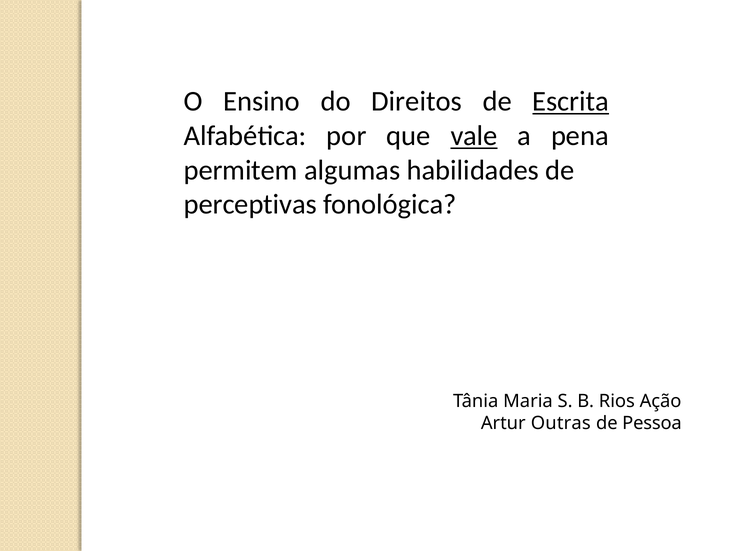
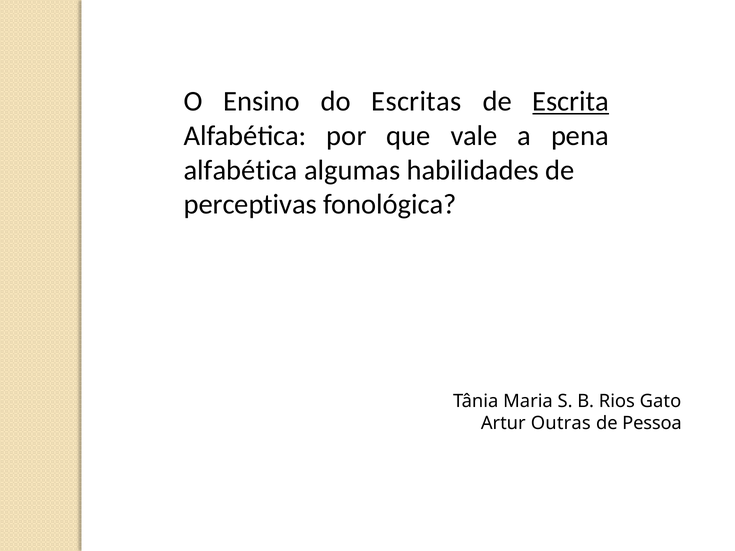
Direitos: Direitos -> Escritas
vale underline: present -> none
permitem at (241, 170): permitem -> alfabética
Ação: Ação -> Gato
